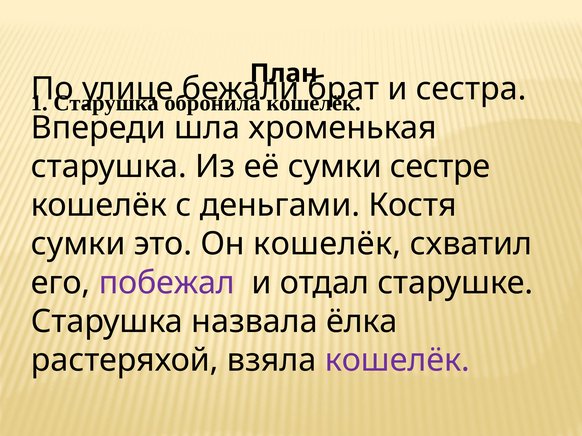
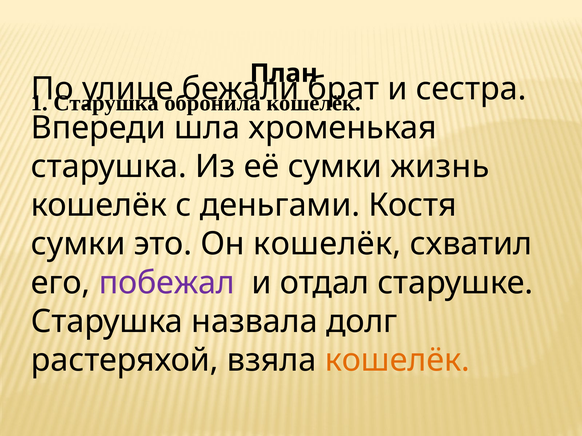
сестре: сестре -> жизнь
ёлка: ёлка -> долг
кошелёк at (397, 361) colour: purple -> orange
